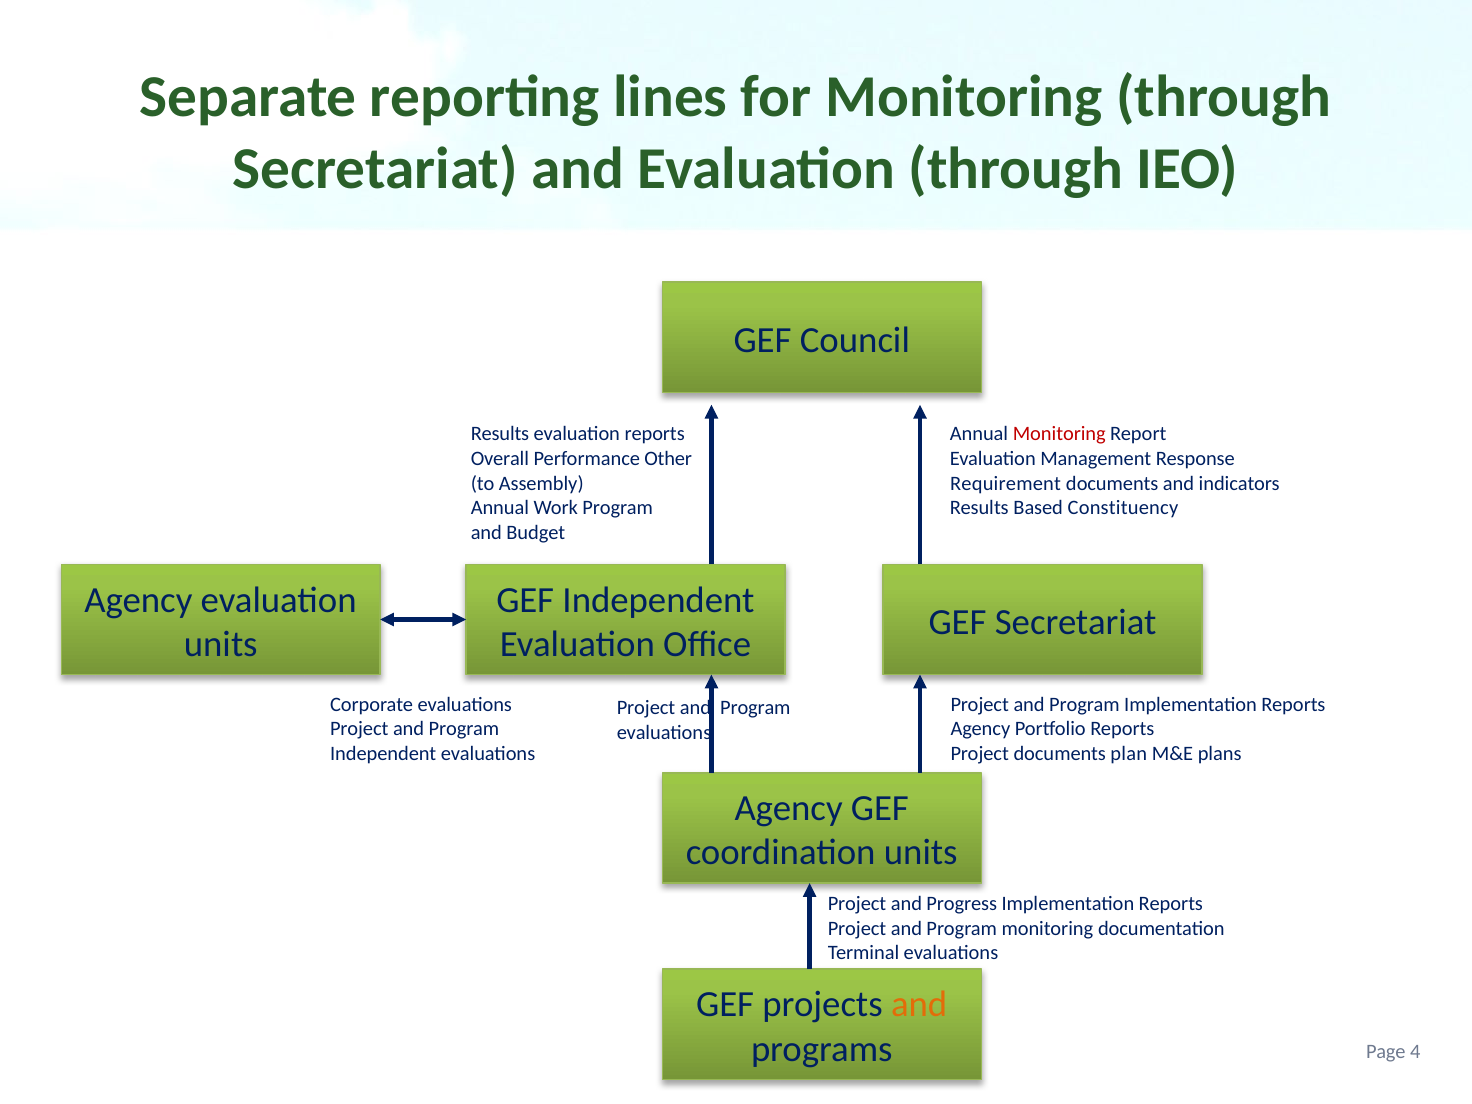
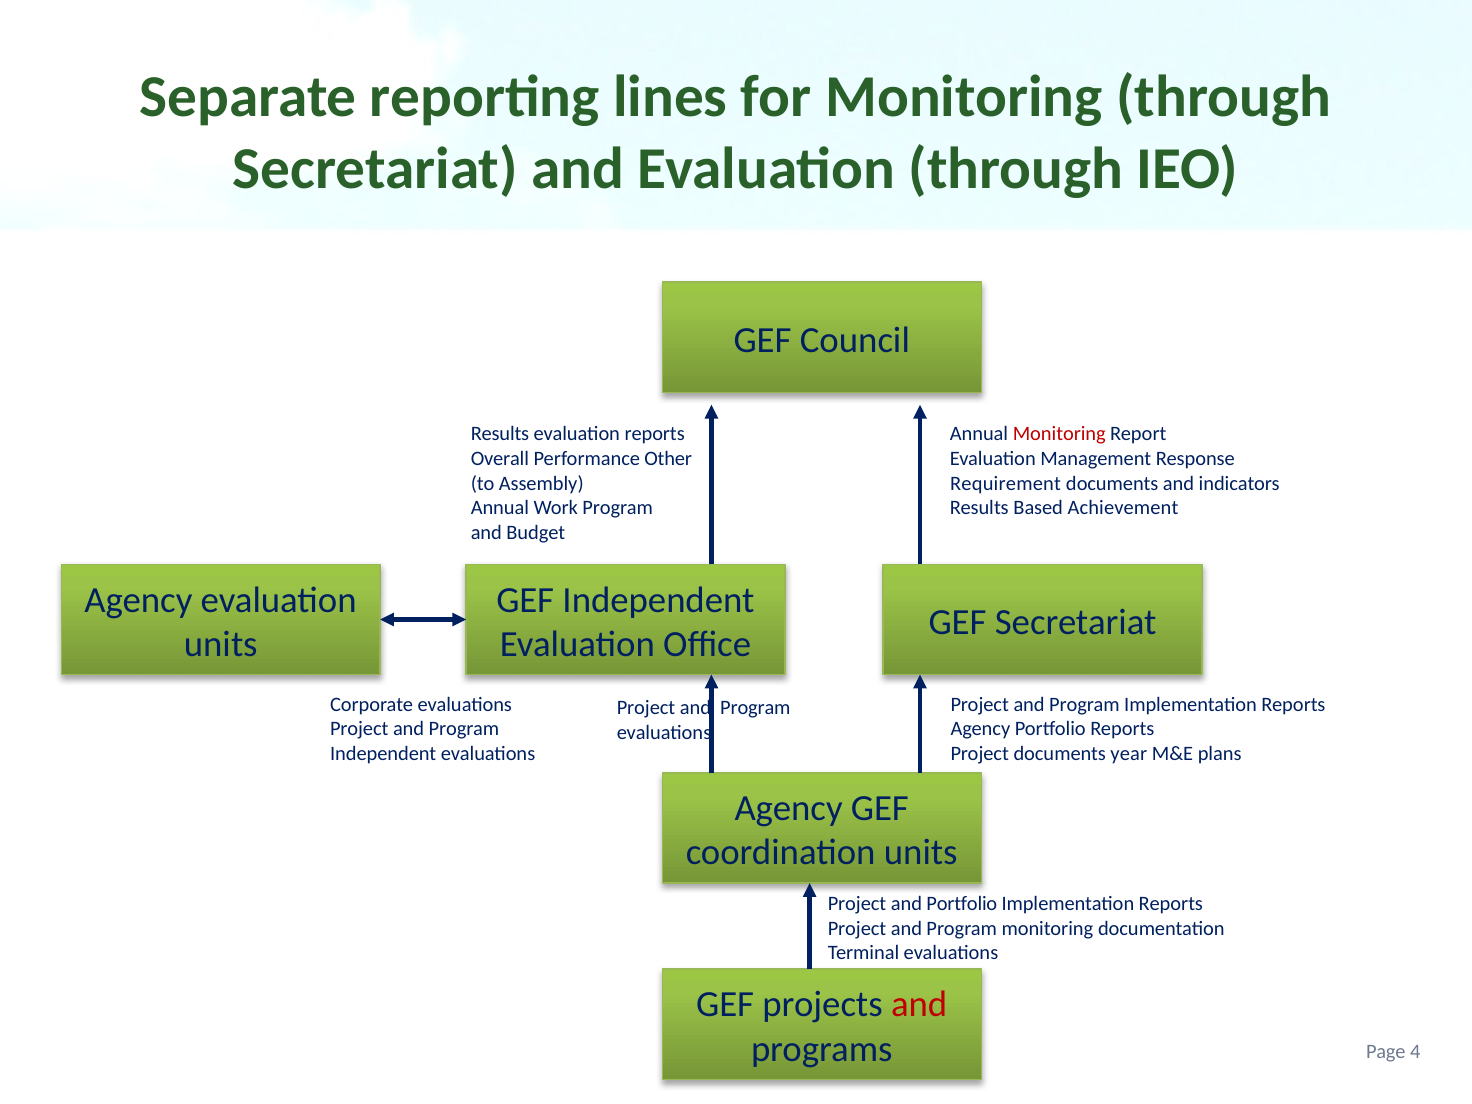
Constituency: Constituency -> Achievement
plan: plan -> year
and Progress: Progress -> Portfolio
and at (919, 1005) colour: orange -> red
